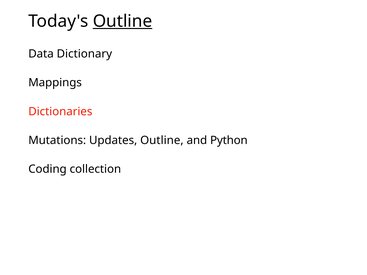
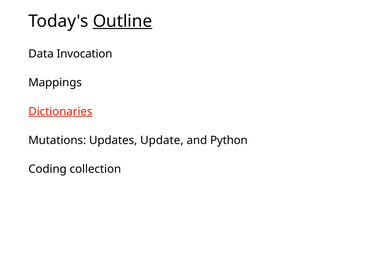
Dictionary: Dictionary -> Invocation
Dictionaries underline: none -> present
Updates Outline: Outline -> Update
